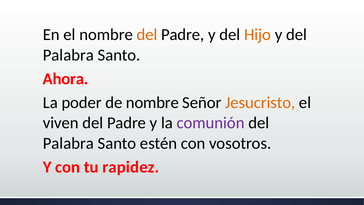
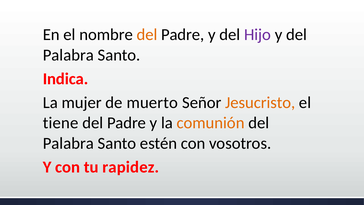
Hijo colour: orange -> purple
Ahora: Ahora -> Indica
poder: poder -> mujer
de nombre: nombre -> muerto
viven: viven -> tiene
comunión colour: purple -> orange
